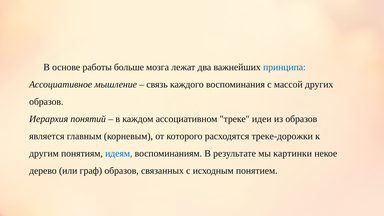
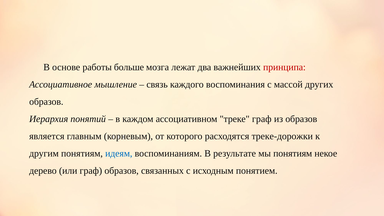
принципа colour: blue -> red
треке идеи: идеи -> граф
мы картинки: картинки -> понятиям
